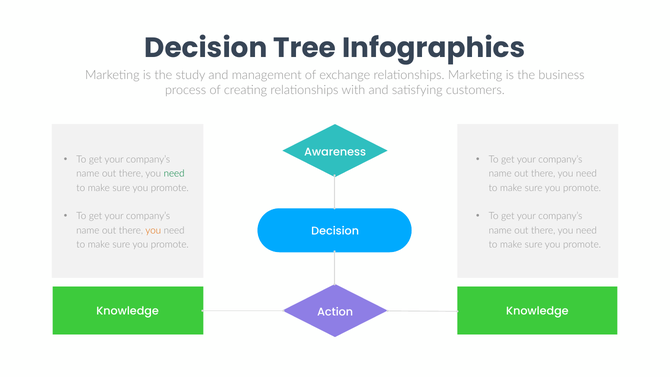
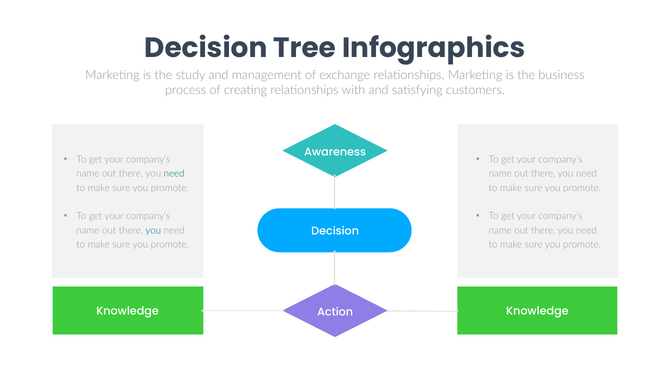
you at (153, 230) colour: orange -> blue
